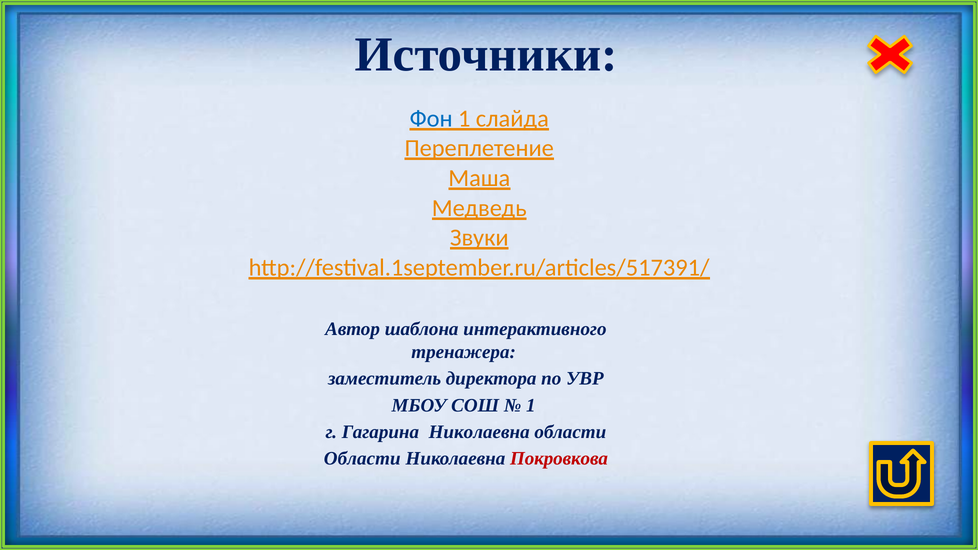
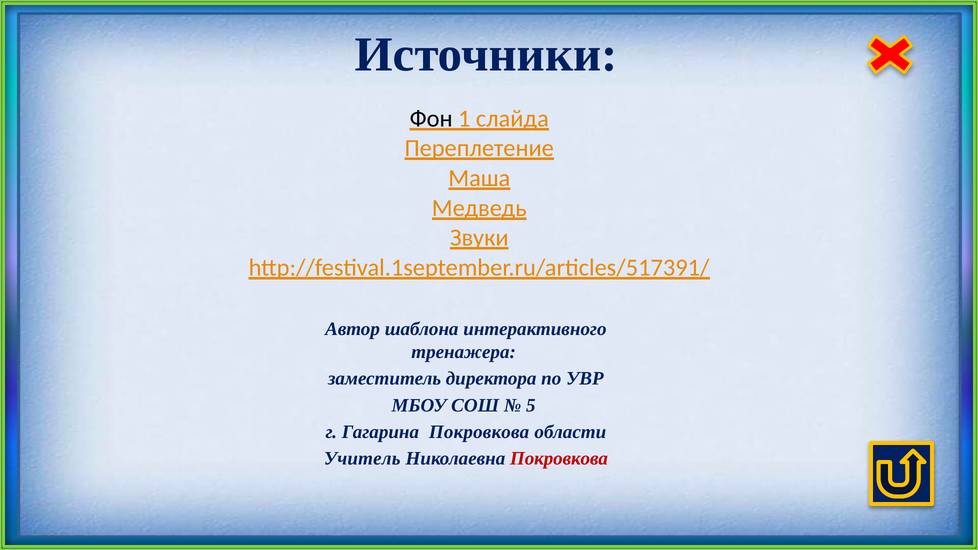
Фон colour: blue -> black
1 at (531, 405): 1 -> 5
Гагарина Николаевна: Николаевна -> Покровкова
Области at (362, 459): Области -> Учитель
